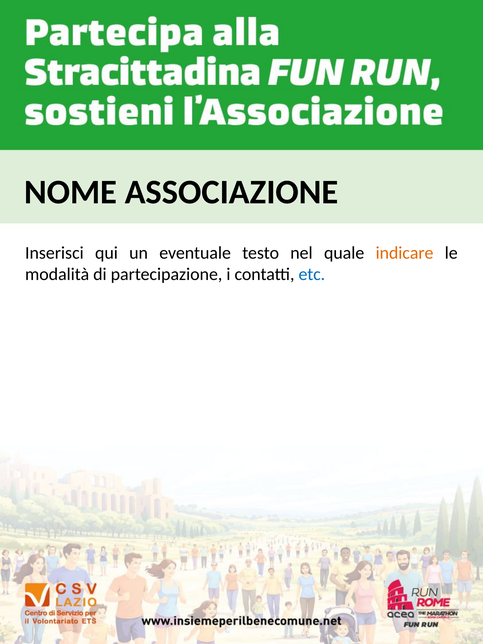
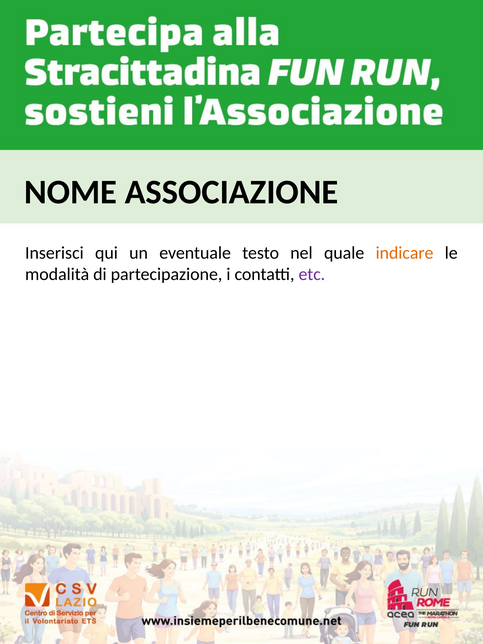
etc colour: blue -> purple
